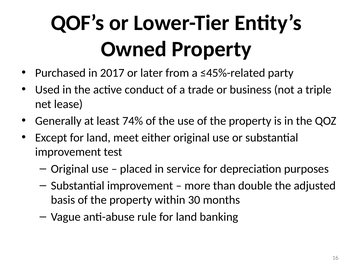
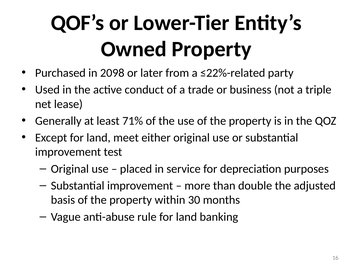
2017: 2017 -> 2098
≤45%-related: ≤45%-related -> ≤22%-related
74%: 74% -> 71%
